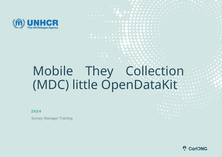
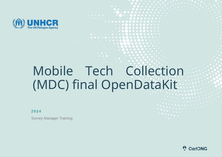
They: They -> Tech
little: little -> final
